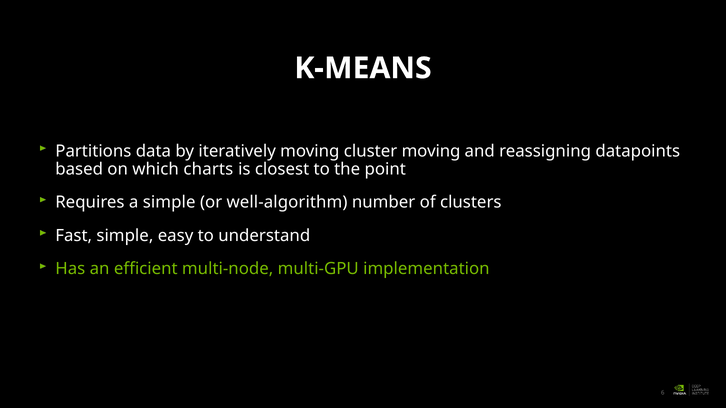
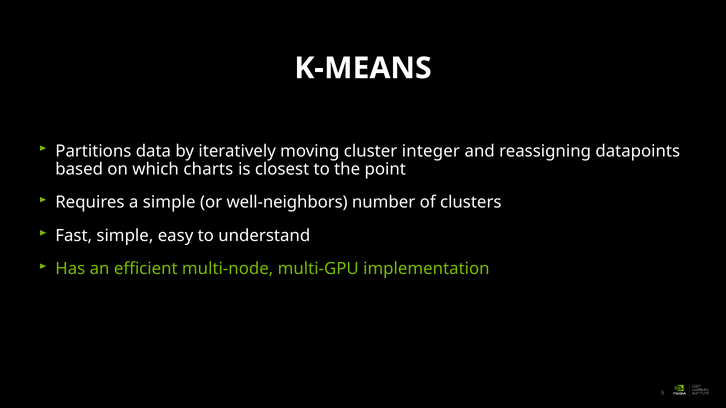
cluster moving: moving -> integer
well-algorithm: well-algorithm -> well-neighbors
